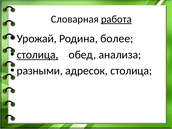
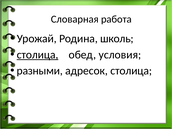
работа underline: present -> none
более: более -> школь
анализа: анализа -> условия
